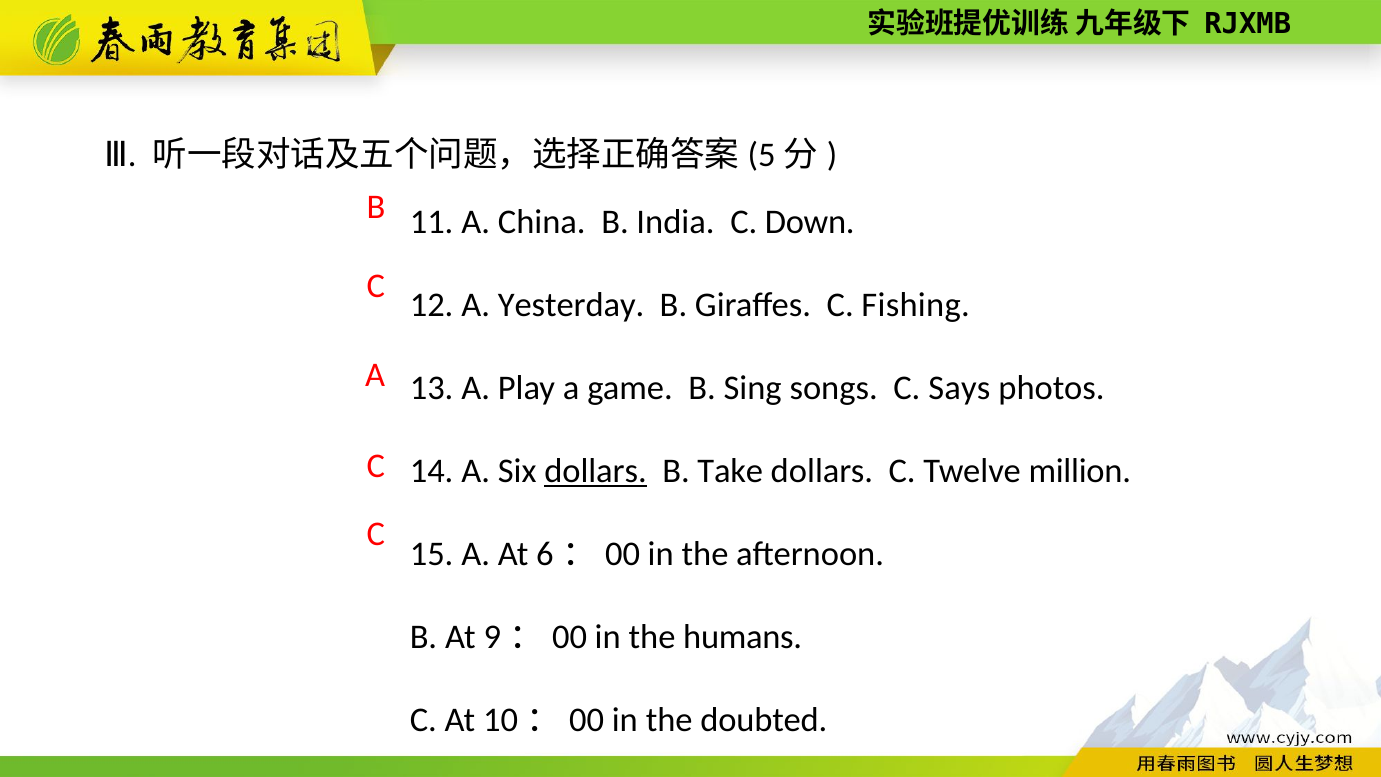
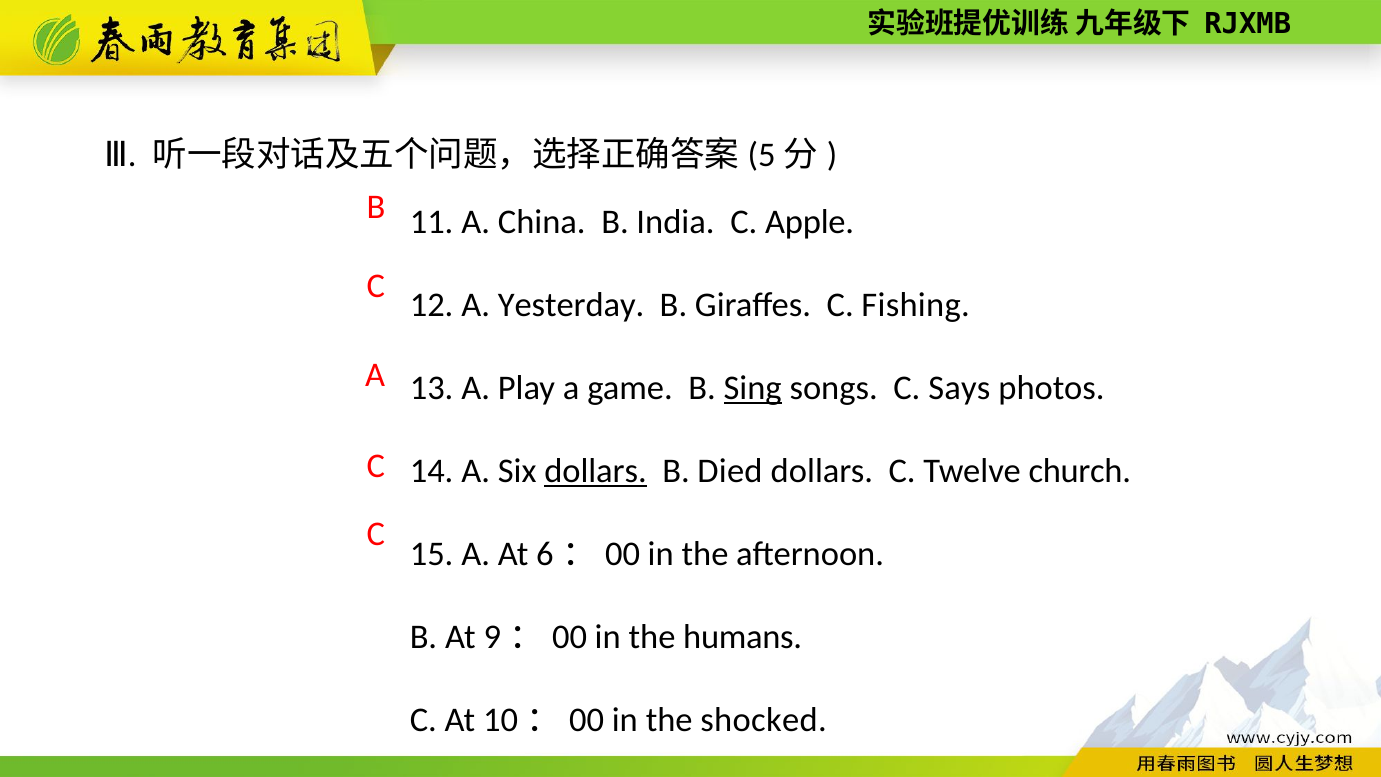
Down: Down -> Apple
Sing underline: none -> present
Take: Take -> Died
million: million -> church
doubted: doubted -> shocked
